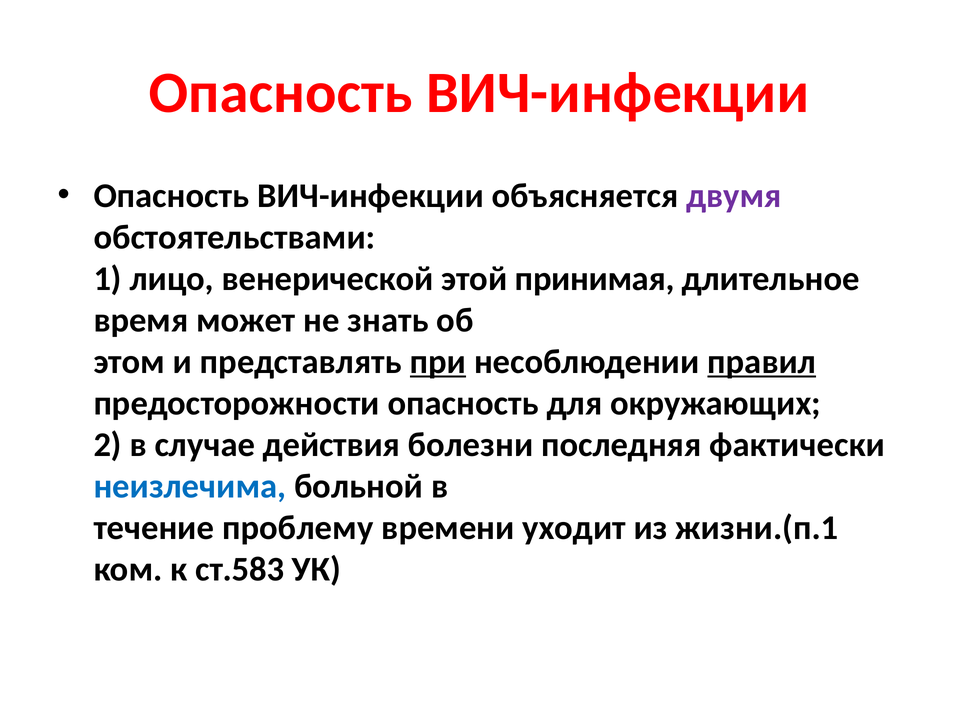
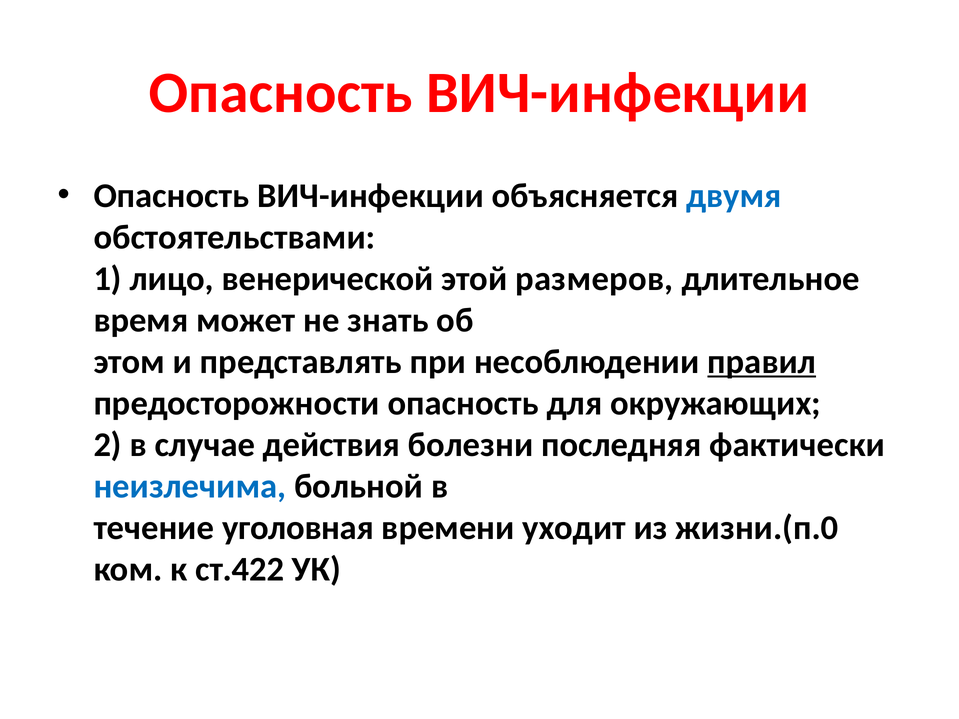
двумя colour: purple -> blue
принимая: принимая -> размеров
при underline: present -> none
проблему: проблему -> уголовная
жизни.(п.1: жизни.(п.1 -> жизни.(п.0
ст.583: ст.583 -> ст.422
